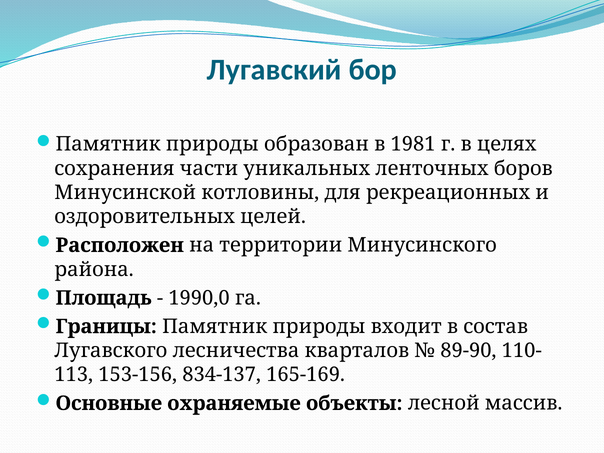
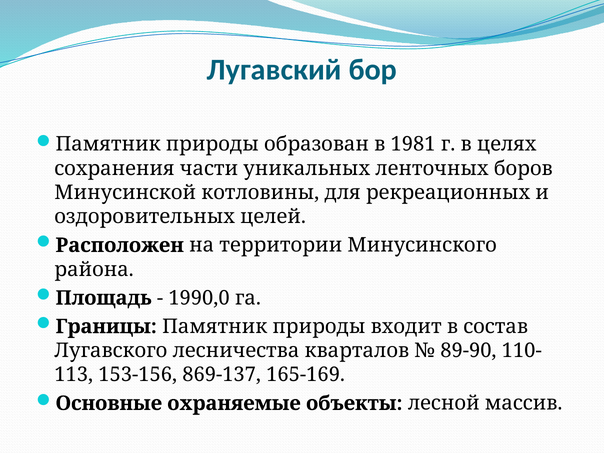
834-137: 834-137 -> 869-137
